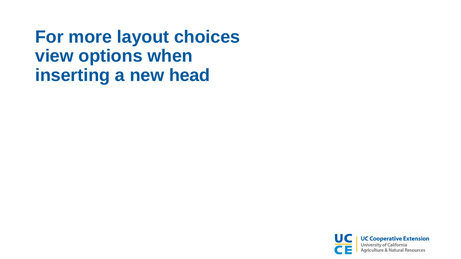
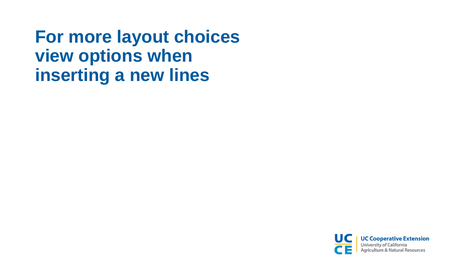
head: head -> lines
